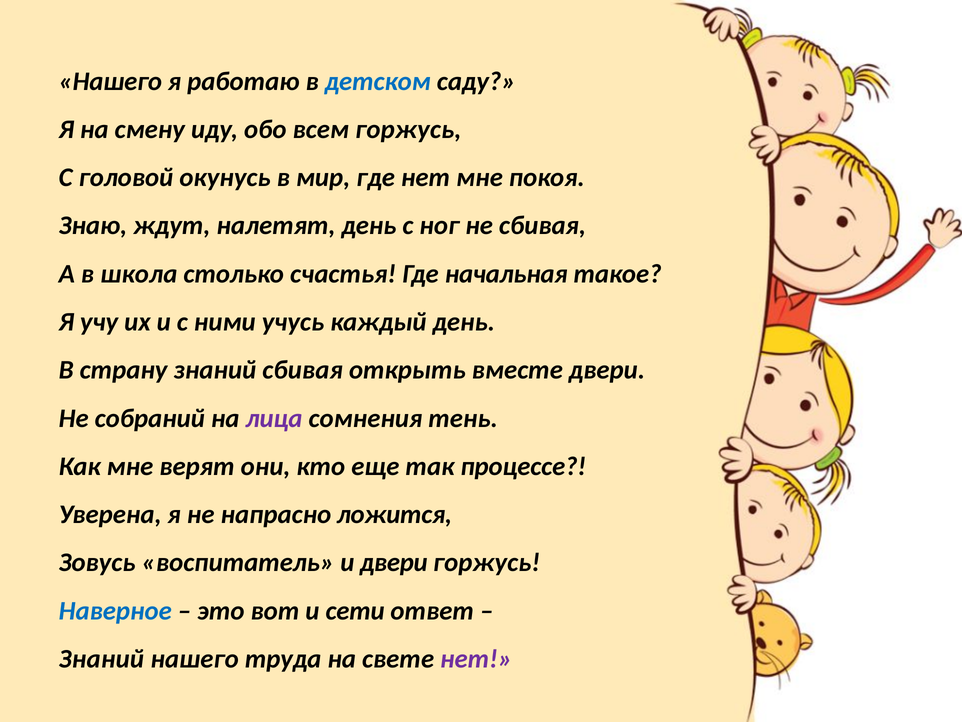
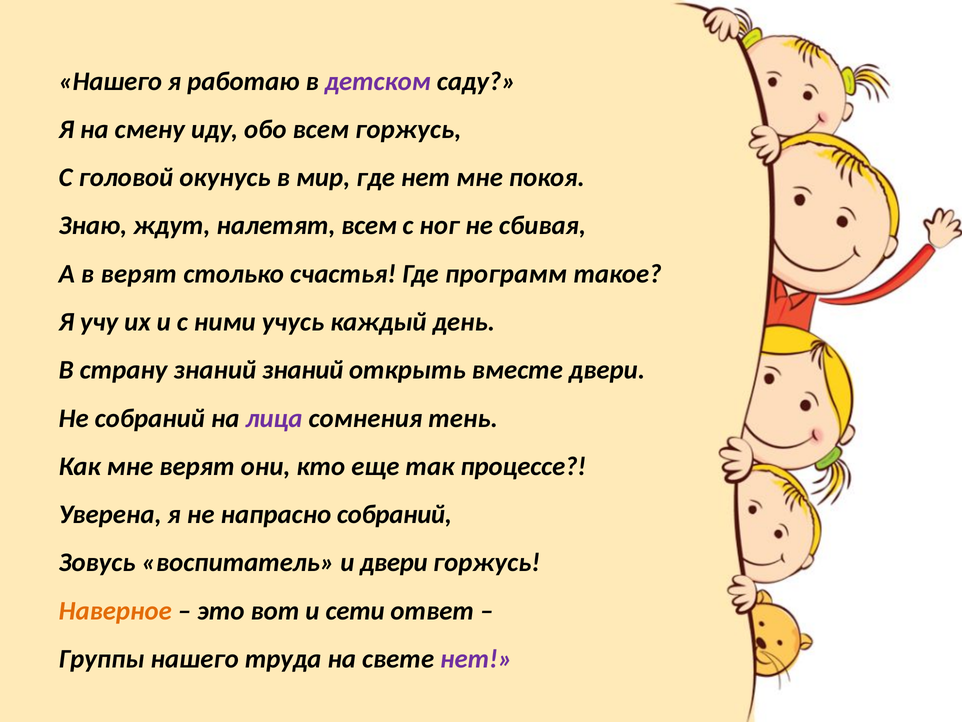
детском colour: blue -> purple
налетят день: день -> всем
в школа: школа -> верят
начальная: начальная -> программ
знаний сбивая: сбивая -> знаний
напрасно ложится: ложится -> собраний
Наверное colour: blue -> orange
Знаний at (101, 658): Знаний -> Группы
